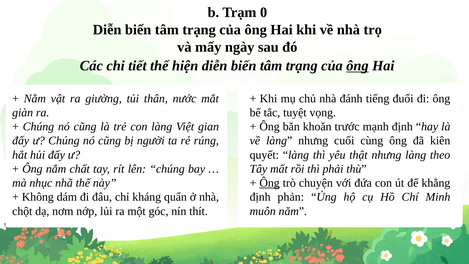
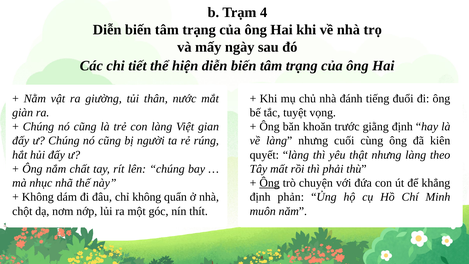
0: 0 -> 4
ông at (357, 66) underline: present -> none
mạnh: mạnh -> giằng
chỉ kháng: kháng -> không
